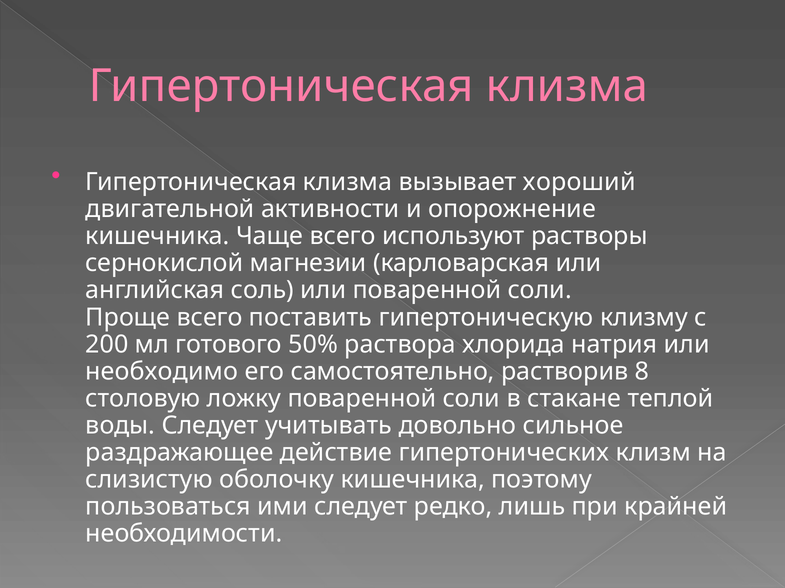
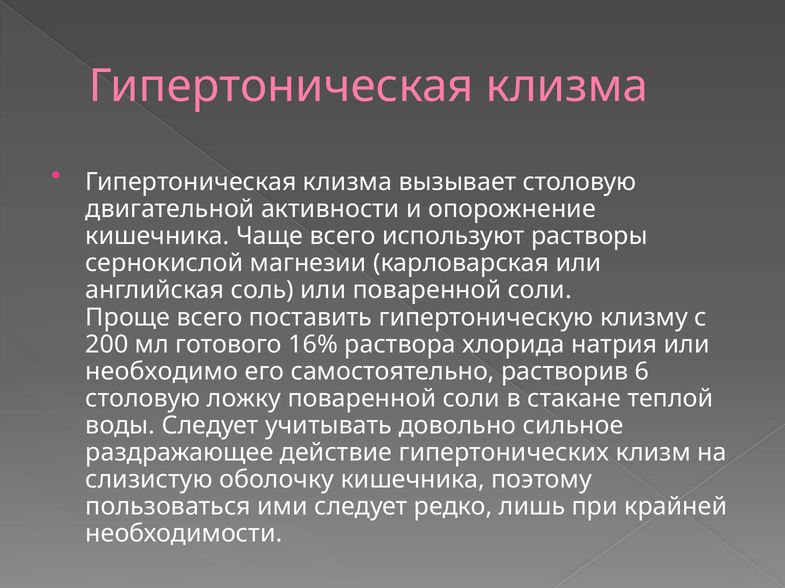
вызывает хороший: хороший -> столовую
50%: 50% -> 16%
8: 8 -> 6
